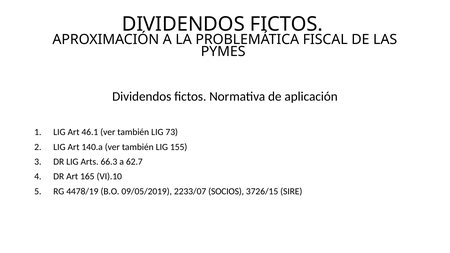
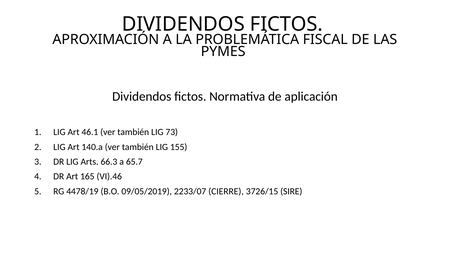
62.7: 62.7 -> 65.7
VI).10: VI).10 -> VI).46
SOCIOS: SOCIOS -> CIERRE
